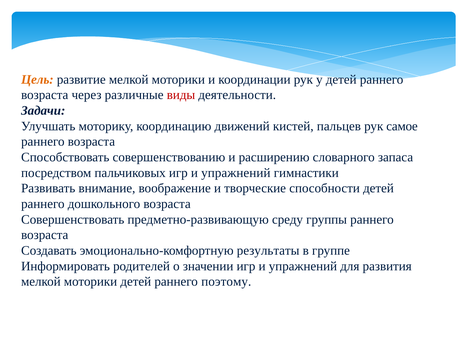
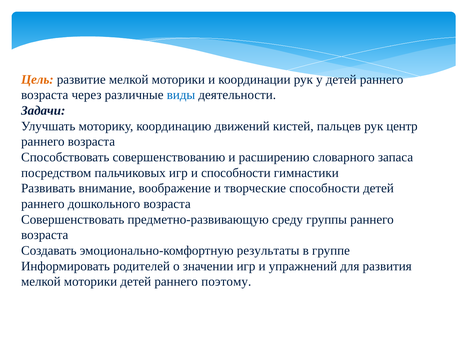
виды colour: red -> blue
самое: самое -> центр
пальчиковых игр и упражнений: упражнений -> способности
